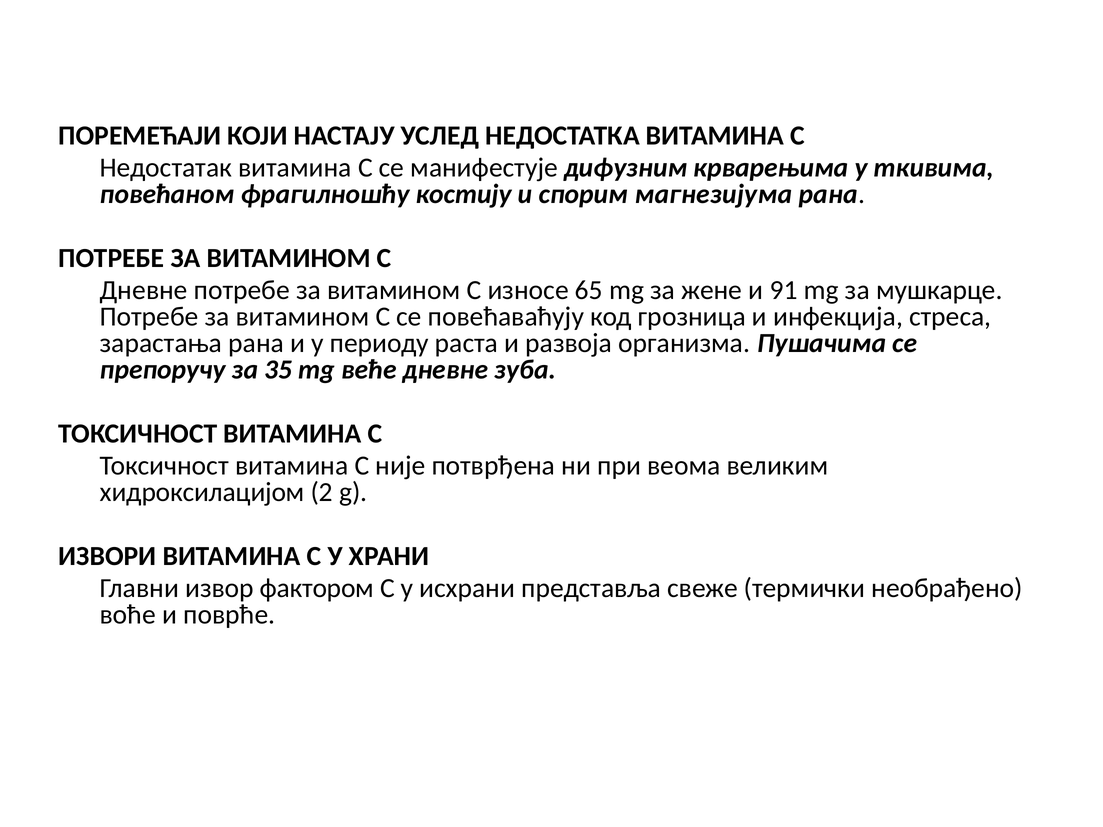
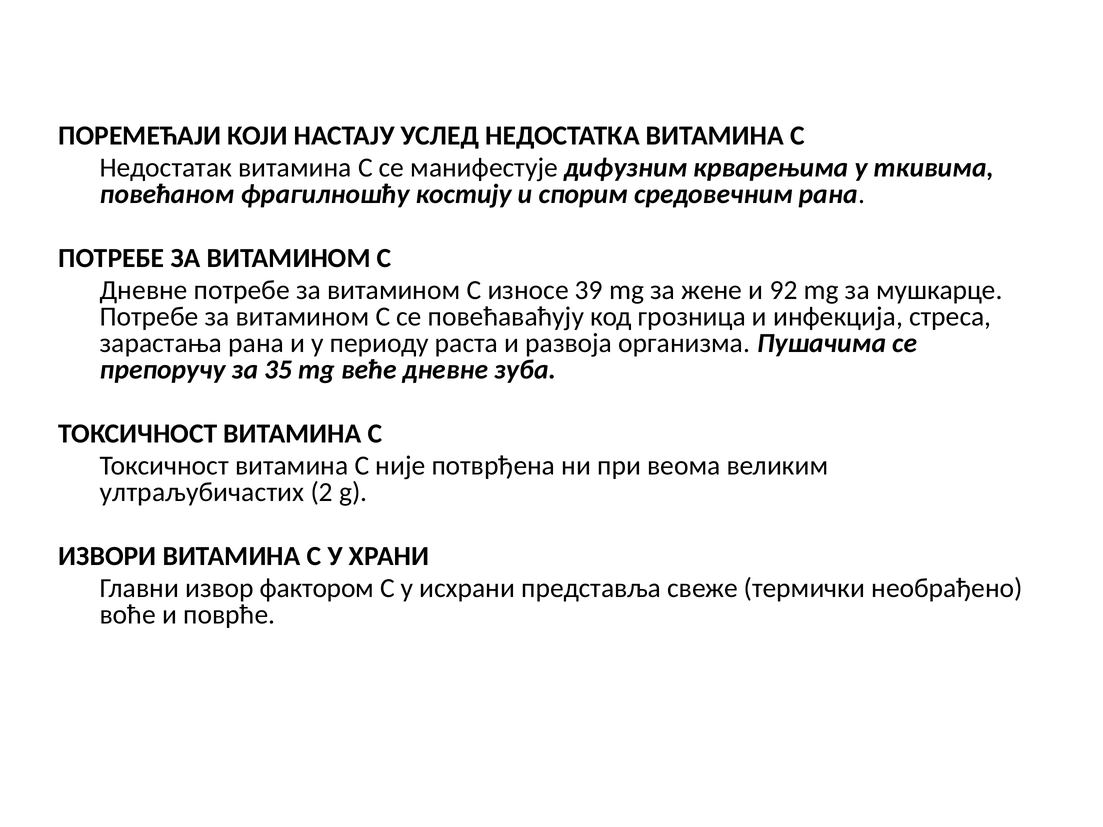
магнезијума: магнезијума -> средовечним
65: 65 -> 39
91: 91 -> 92
хидроксилацијом: хидроксилацијом -> ултраљубичастих
